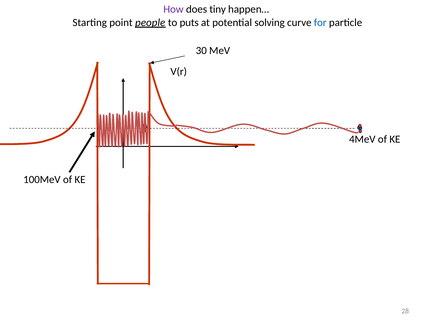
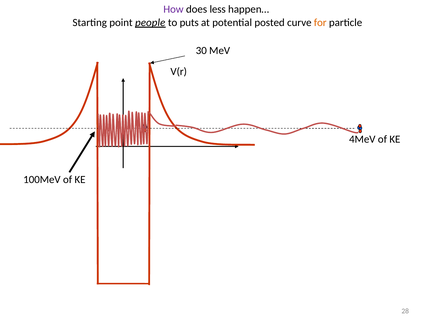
tiny: tiny -> less
solving: solving -> posted
for colour: blue -> orange
